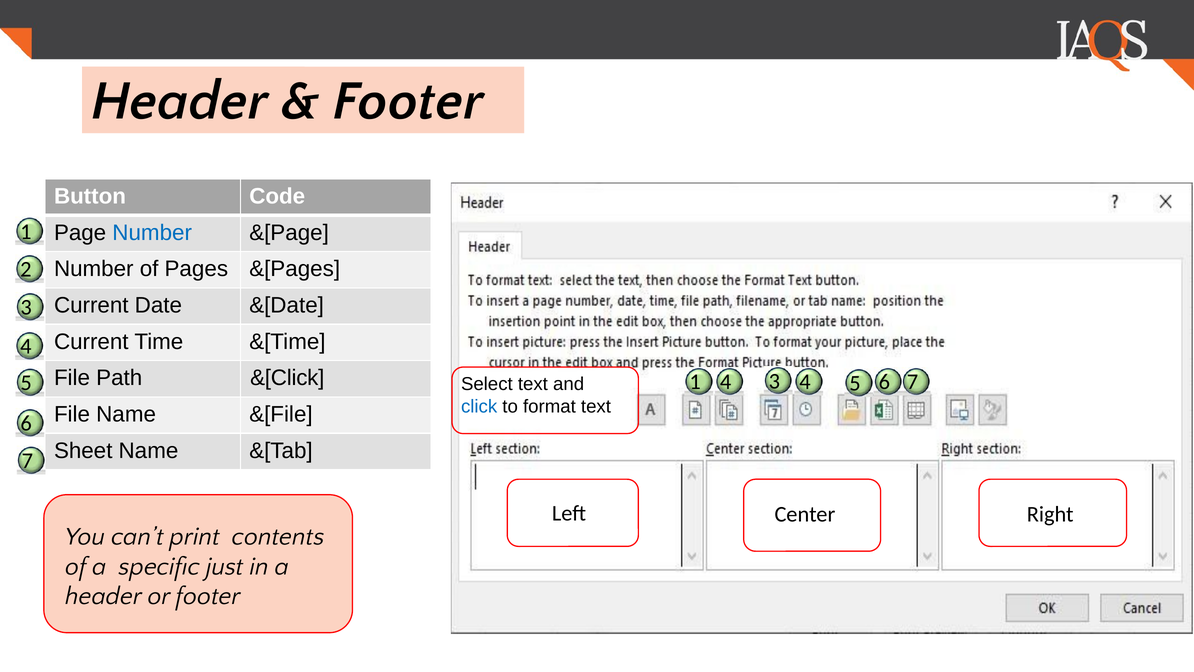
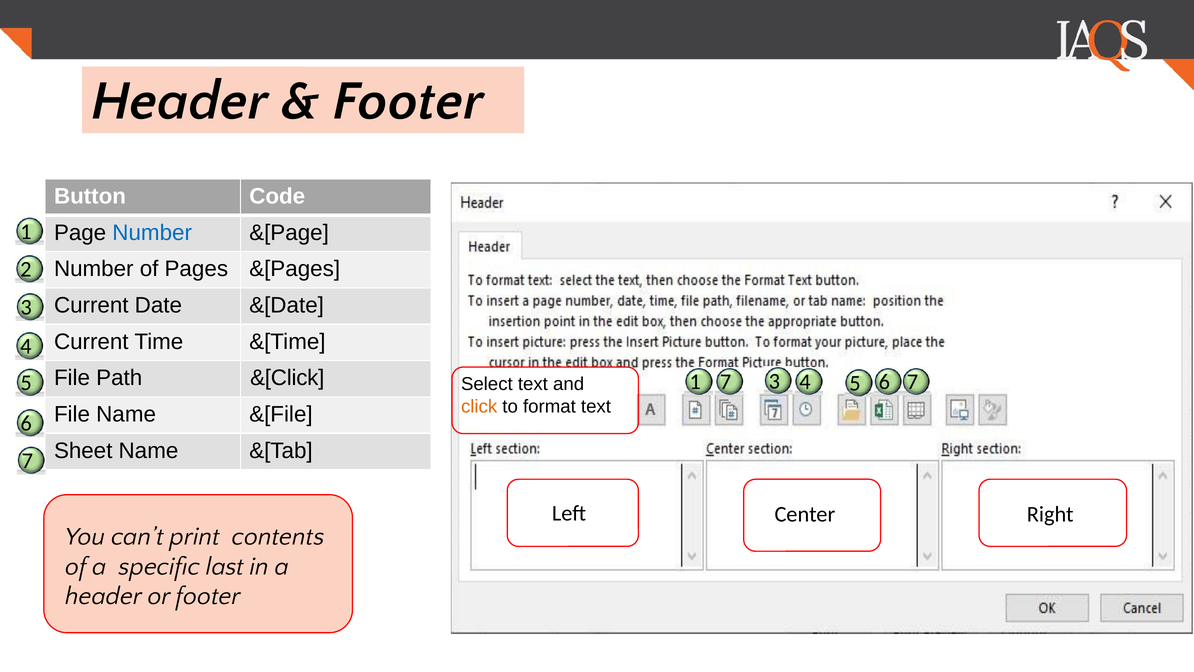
1 4: 4 -> 7
click colour: blue -> orange
just: just -> last
